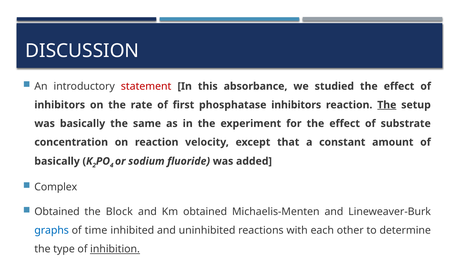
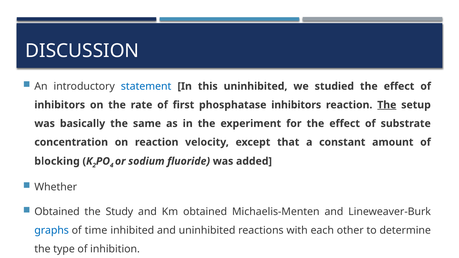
statement colour: red -> blue
this absorbance: absorbance -> uninhibited
basically at (57, 161): basically -> blocking
Complex: Complex -> Whether
Block: Block -> Study
inhibition underline: present -> none
